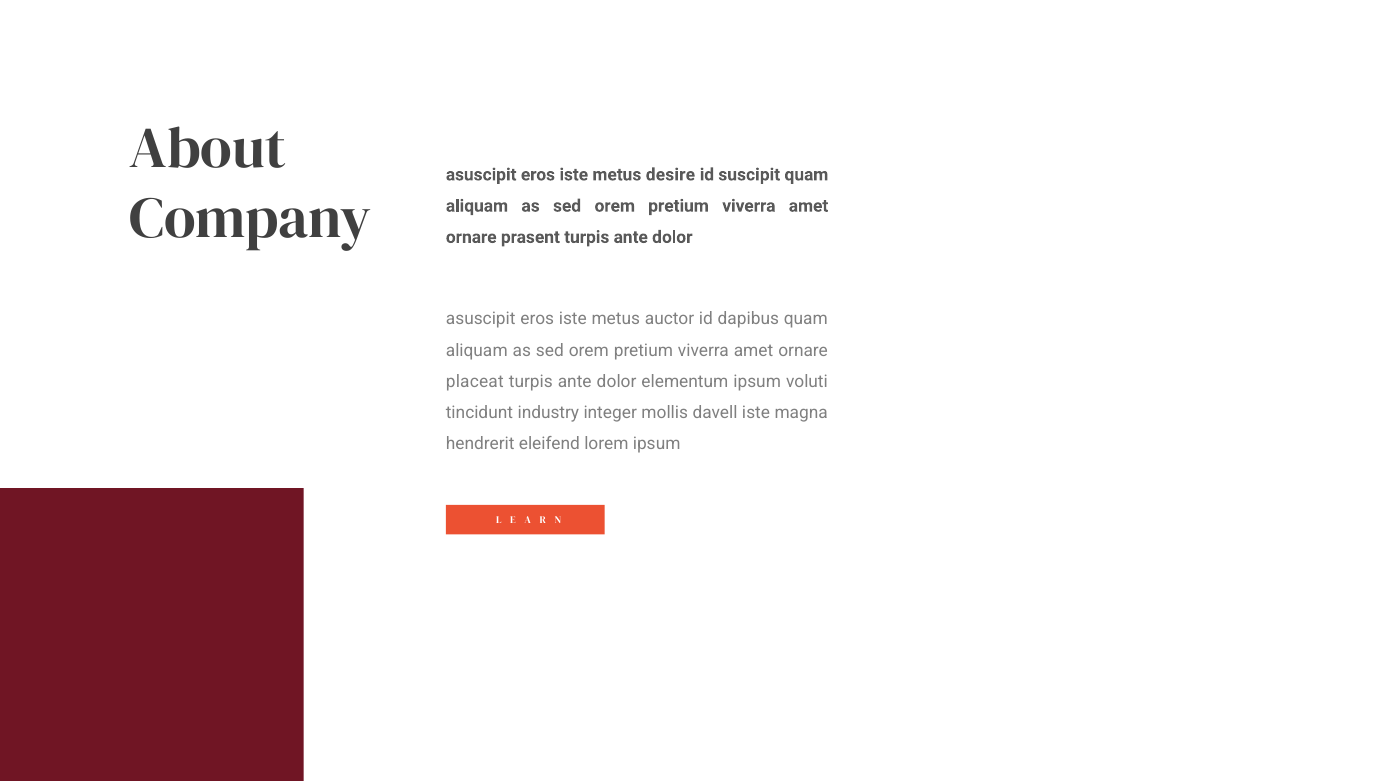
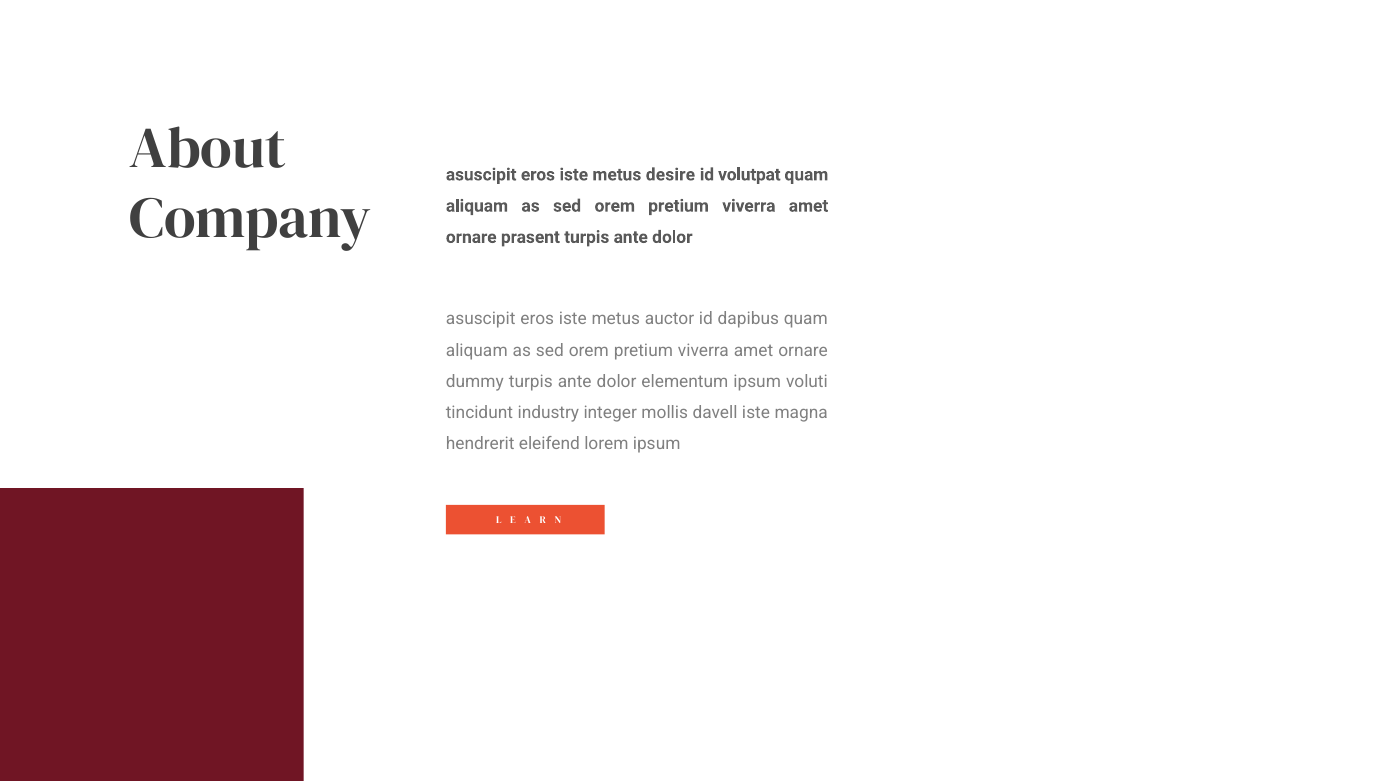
suscipit: suscipit -> volutpat
placeat: placeat -> dummy
